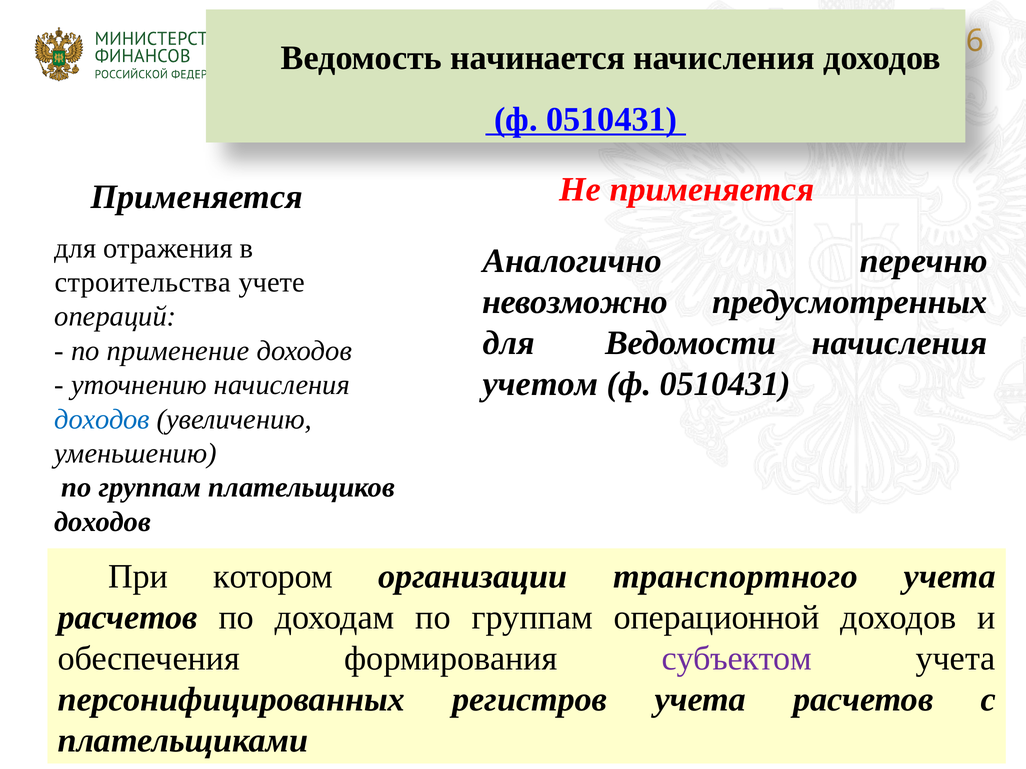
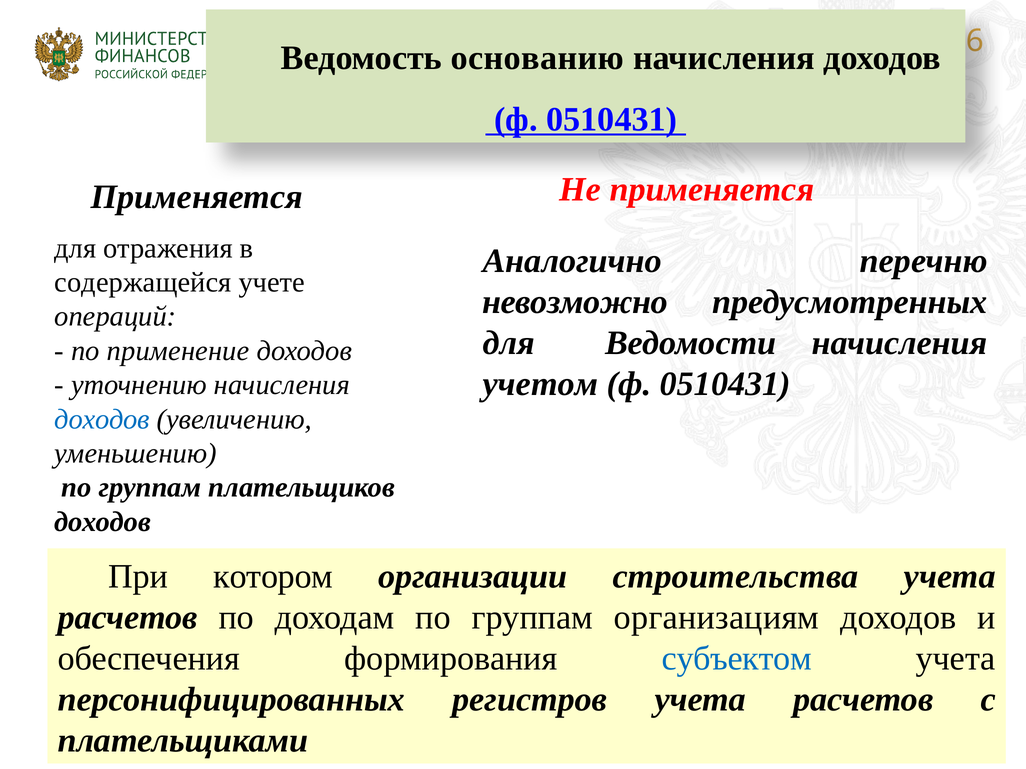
начинается: начинается -> основанию
строительства: строительства -> содержащейся
транспортного: транспортного -> строительства
операционной: операционной -> организациям
субъектом colour: purple -> blue
